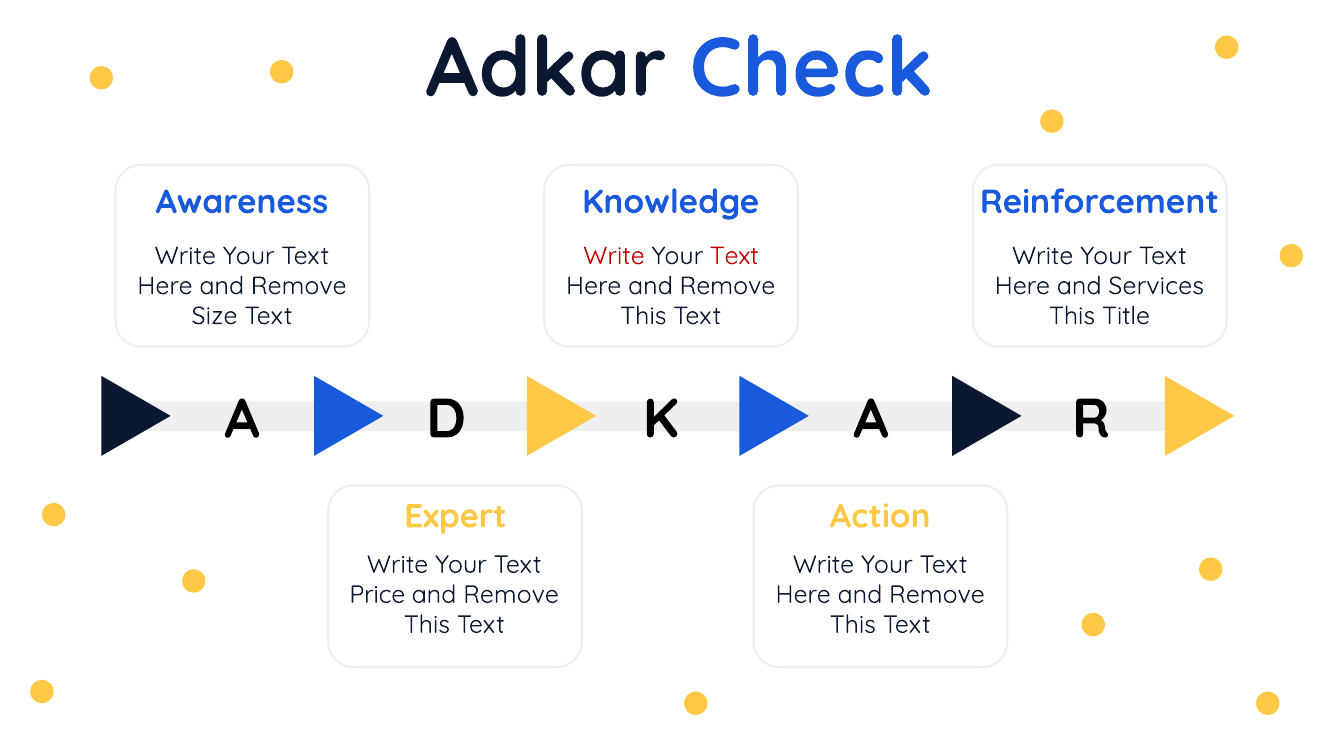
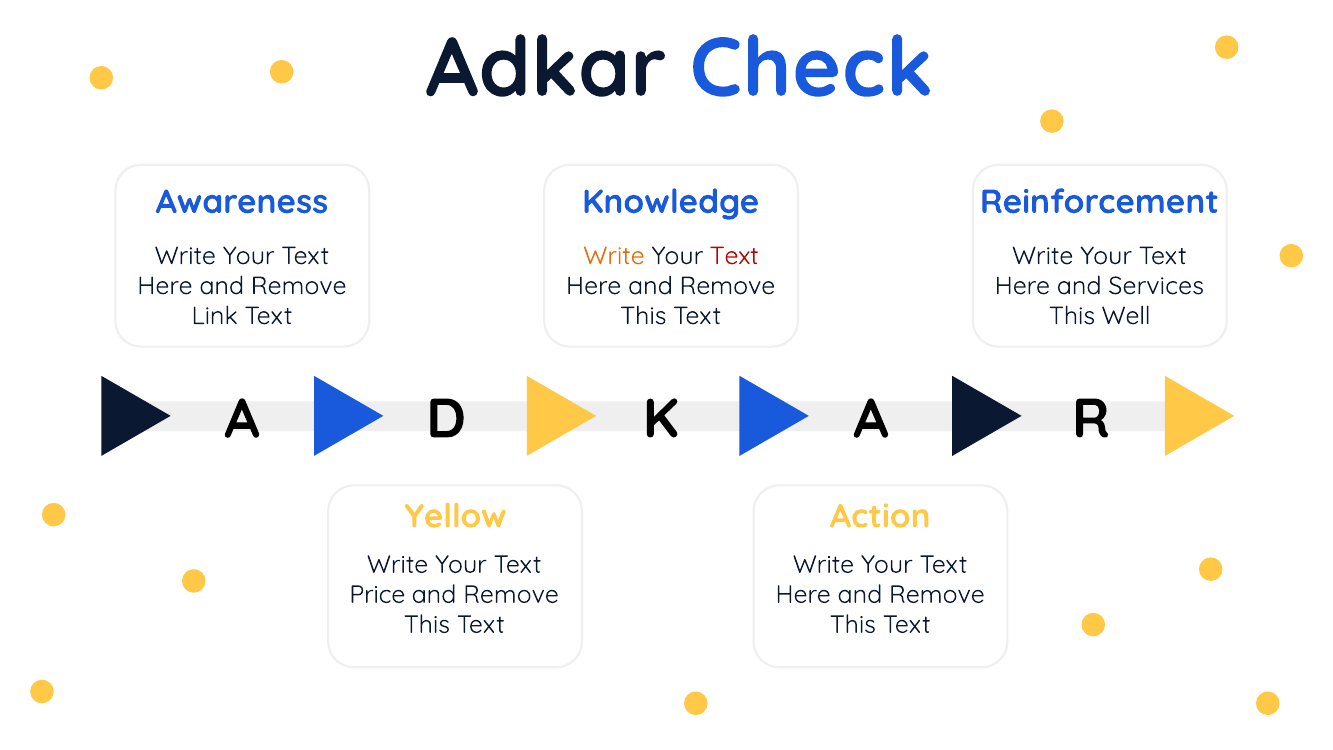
Write at (614, 256) colour: red -> orange
Size: Size -> Link
Title: Title -> Well
Expert: Expert -> Yellow
